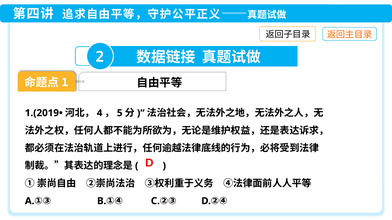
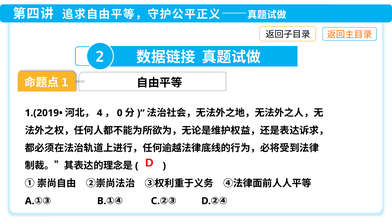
5: 5 -> 0
